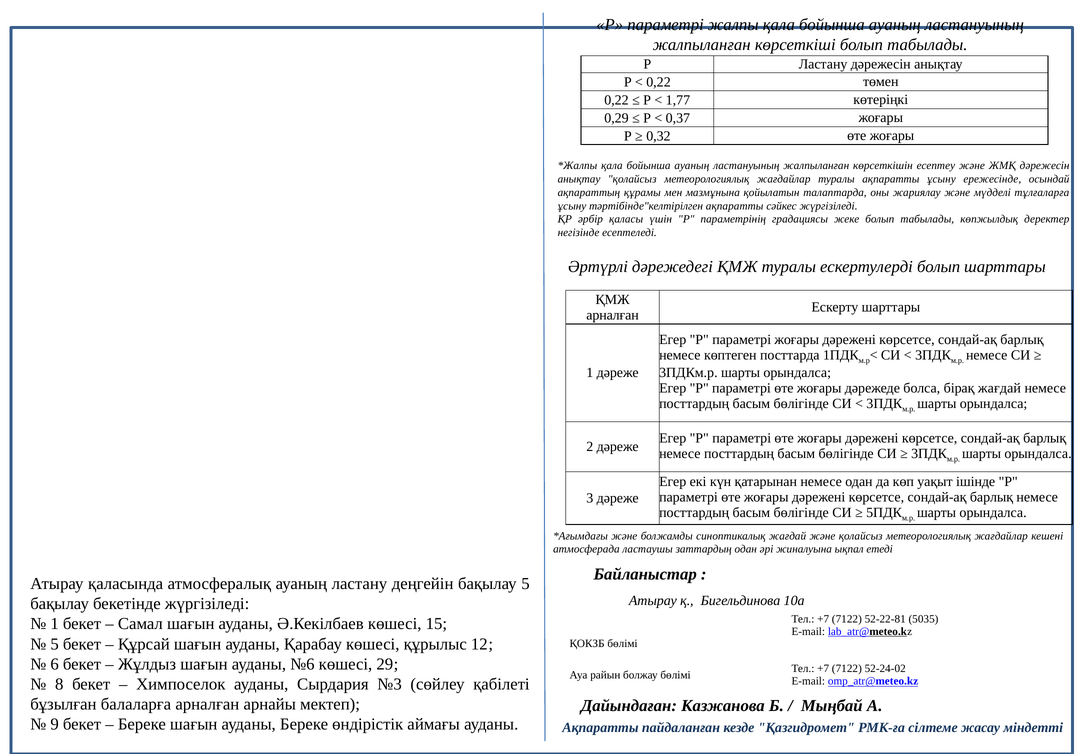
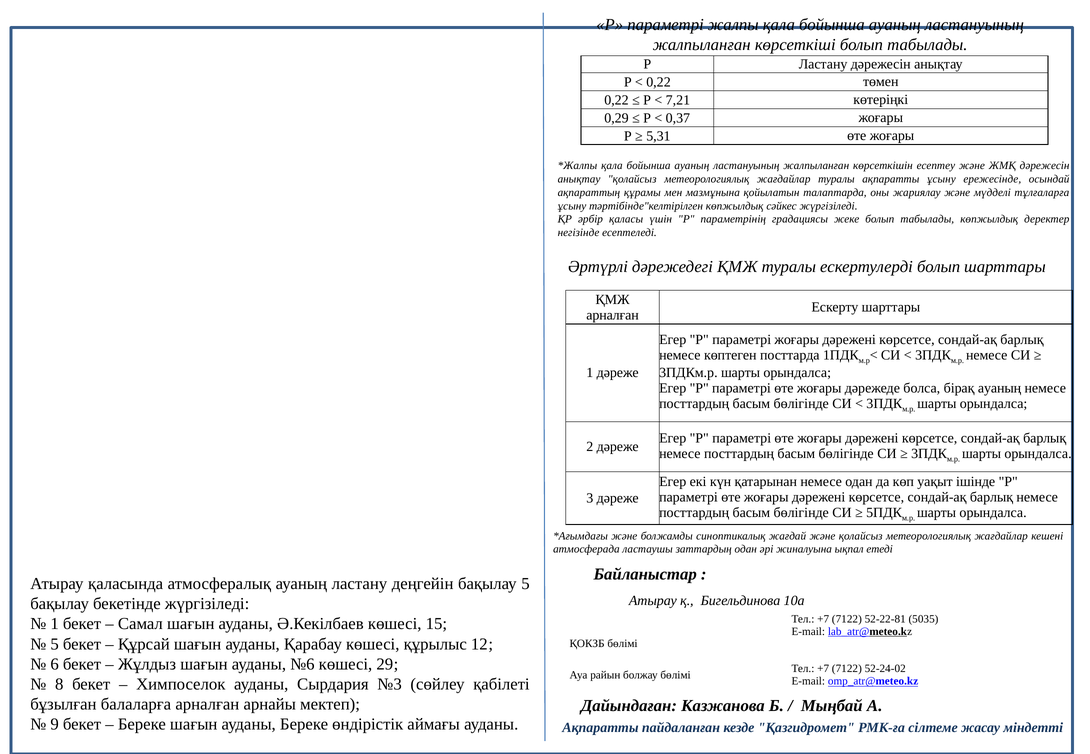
1,77: 1,77 -> 7,21
0,32: 0,32 -> 5,31
тәртібінде"келтірілген ақпаратты: ақпаратты -> көпжылдық
бірақ жағдай: жағдай -> ауаның
